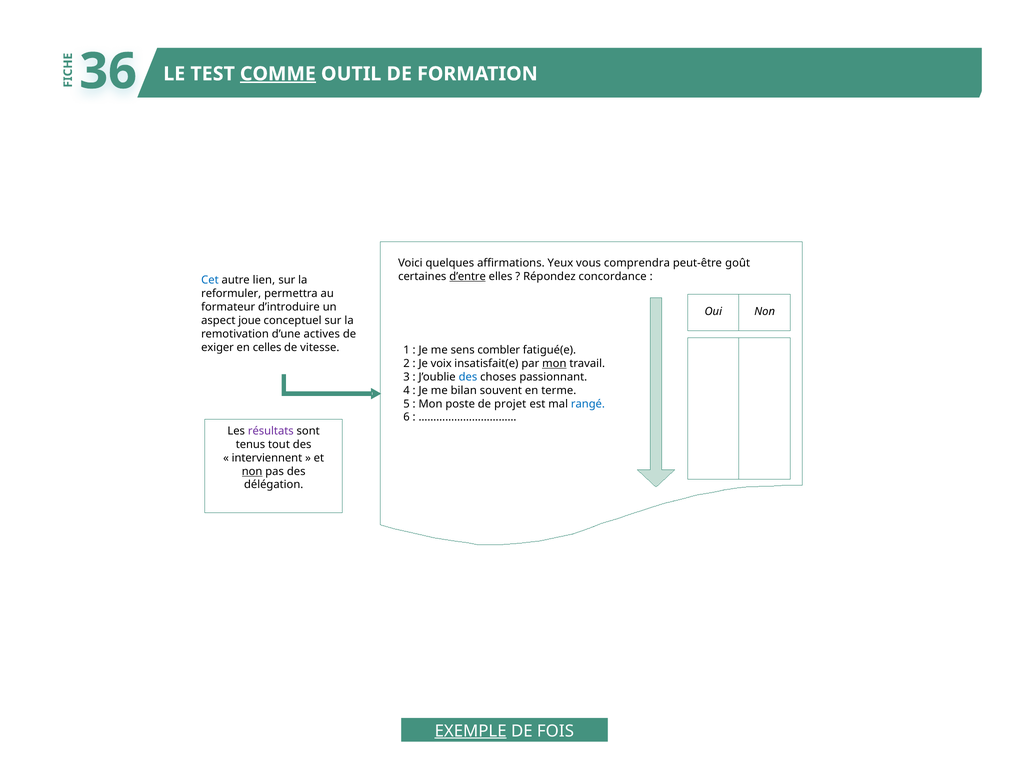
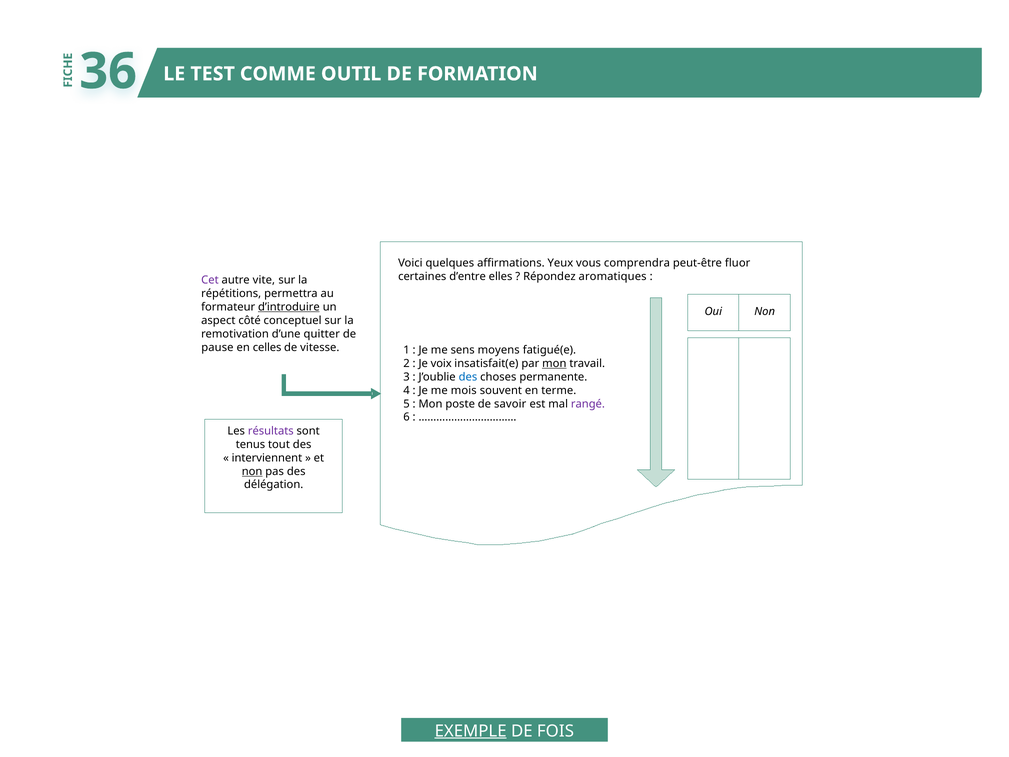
COMME underline: present -> none
goût: goût -> fluor
d’entre underline: present -> none
concordance: concordance -> aromatiques
Cet colour: blue -> purple
lien: lien -> vite
reformuler: reformuler -> répétitions
d’introduire underline: none -> present
joue: joue -> côté
actives: actives -> quitter
exiger: exiger -> pause
combler: combler -> moyens
passionnant: passionnant -> permanente
bilan: bilan -> mois
projet: projet -> savoir
rangé colour: blue -> purple
